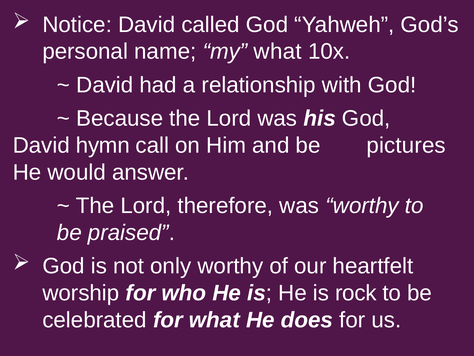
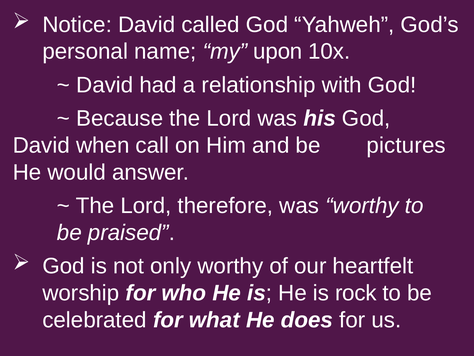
my what: what -> upon
hymn: hymn -> when
